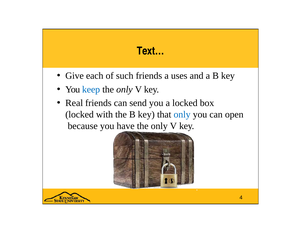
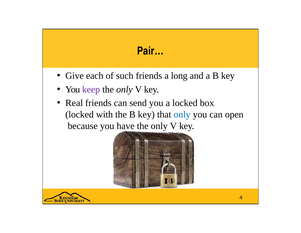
Text…: Text… -> Pair…
uses: uses -> long
keep colour: blue -> purple
